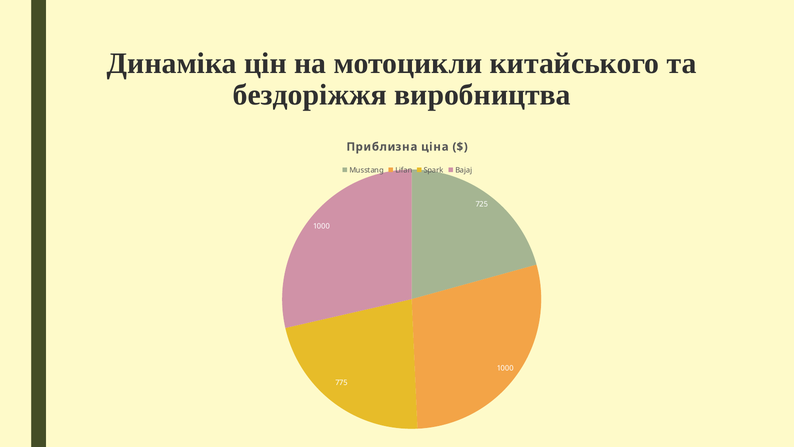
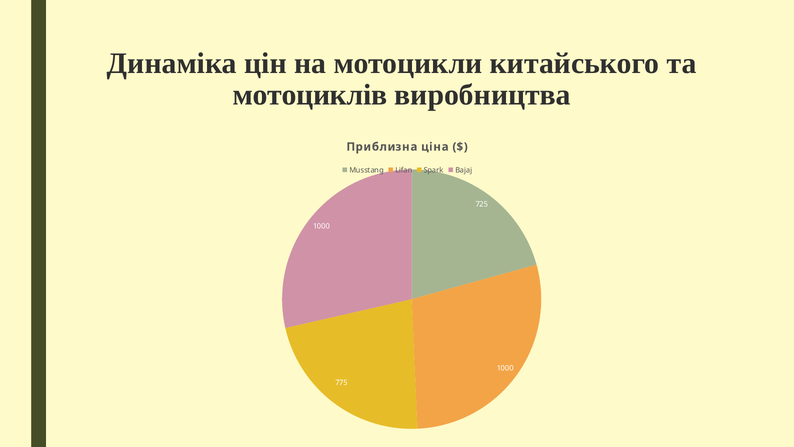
бездоріжжя: бездоріжжя -> мотоциклів
